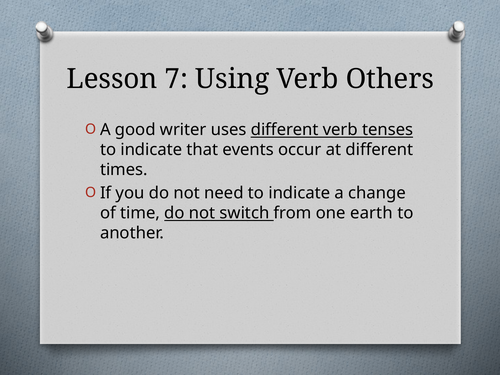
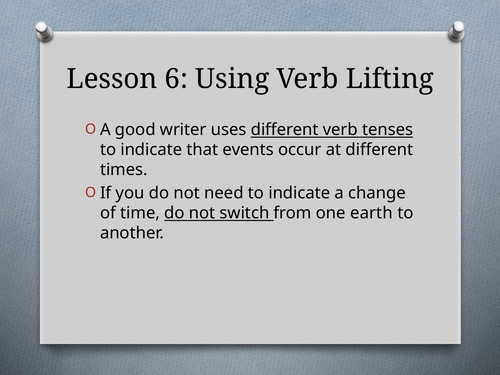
7: 7 -> 6
Others: Others -> Lifting
